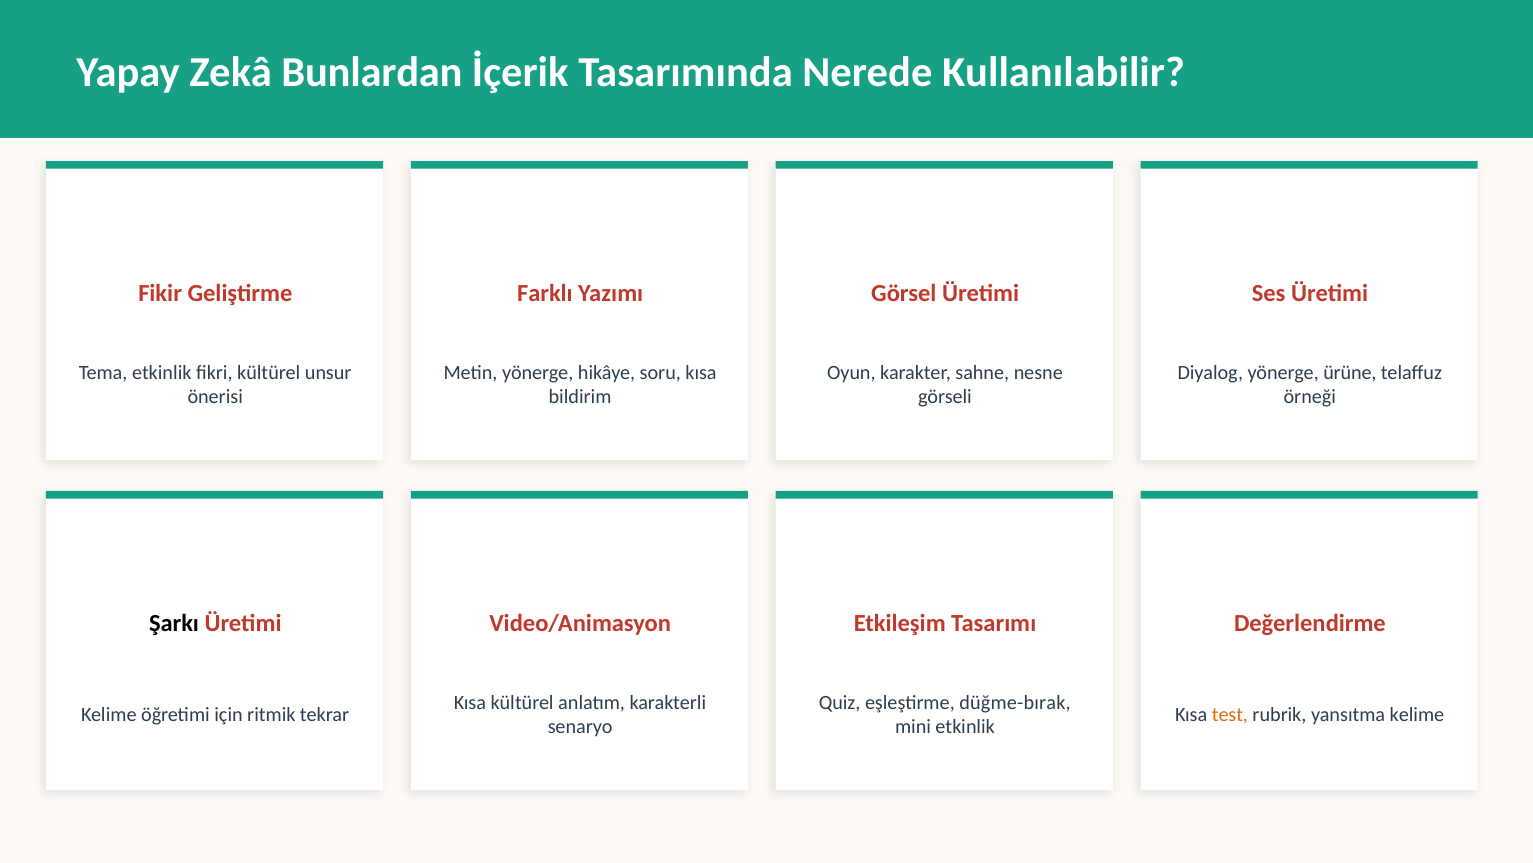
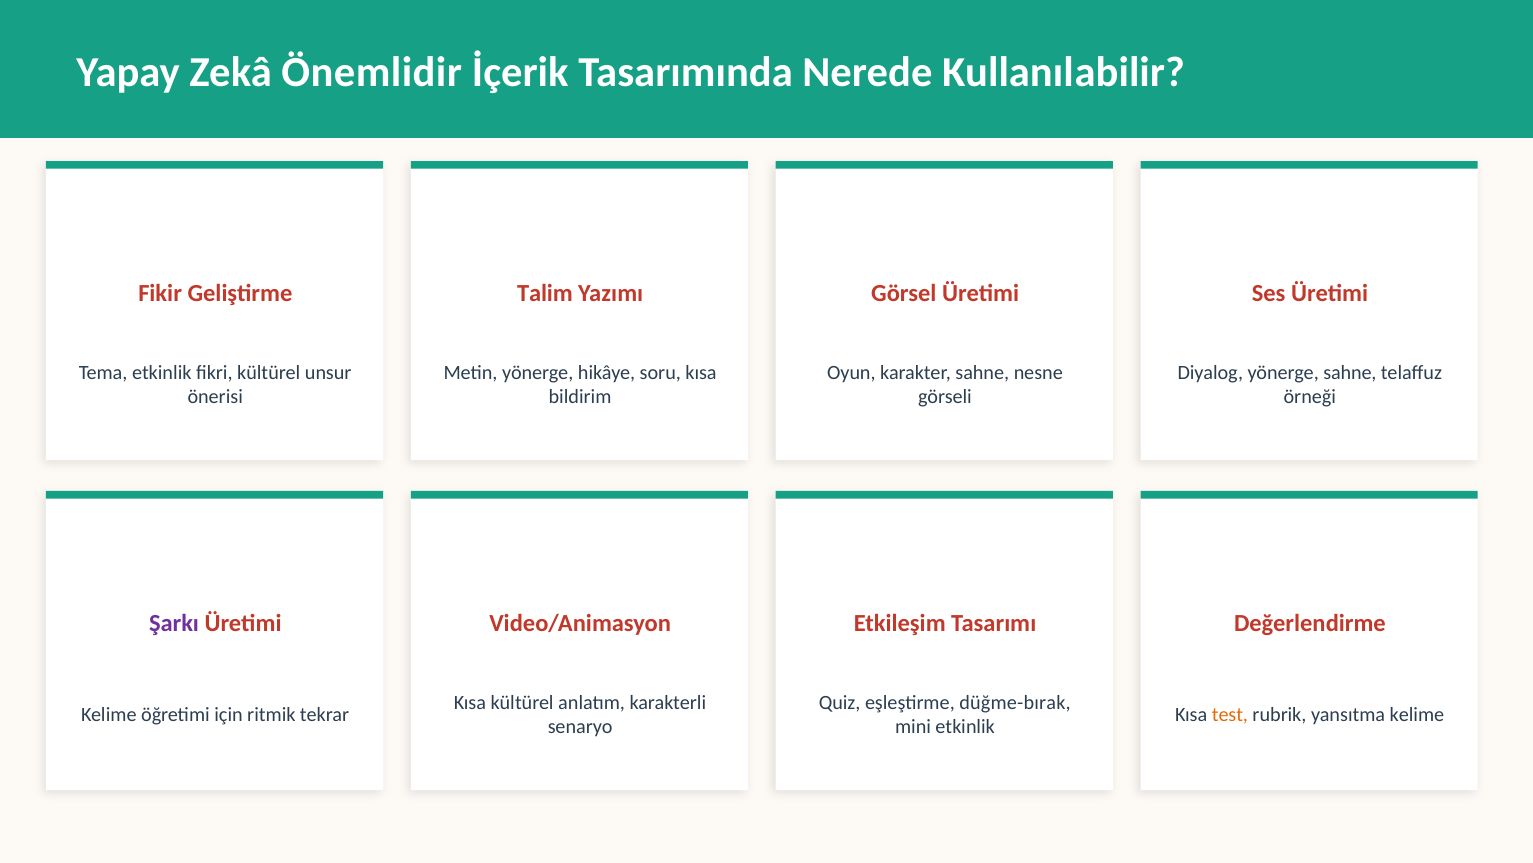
Bunlardan: Bunlardan -> Önemlidir
Farklı: Farklı -> Talim
yönerge ürüne: ürüne -> sahne
Şarkı colour: black -> purple
